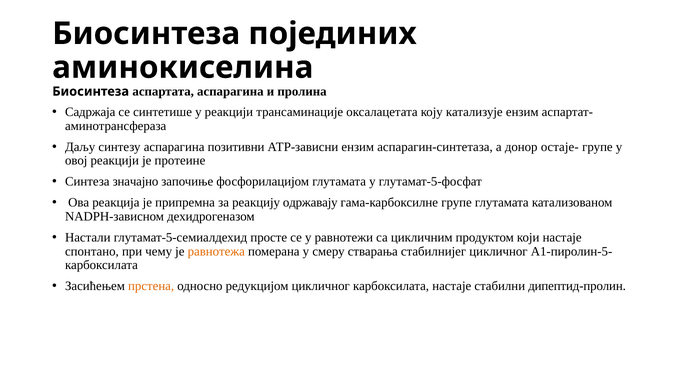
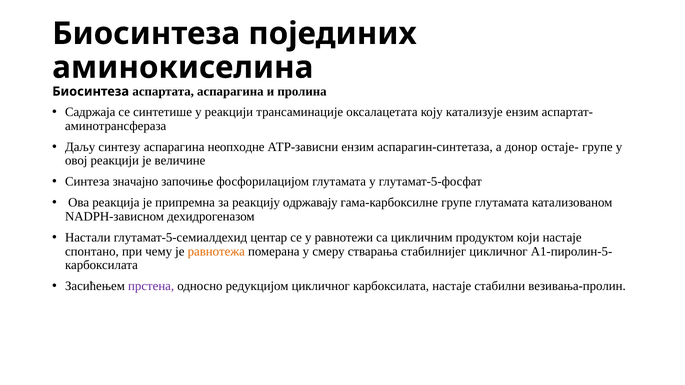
позитивни: позитивни -> неопходне
протеине: протеине -> величине
просте: просте -> центар
прстена colour: orange -> purple
дипептид-пролин: дипептид-пролин -> везивања-пролин
